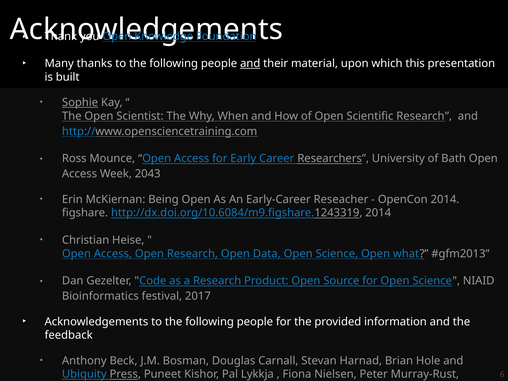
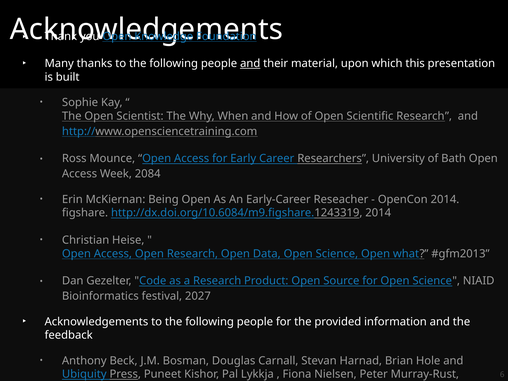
Sophie underline: present -> none
2043: 2043 -> 2084
2017: 2017 -> 2027
